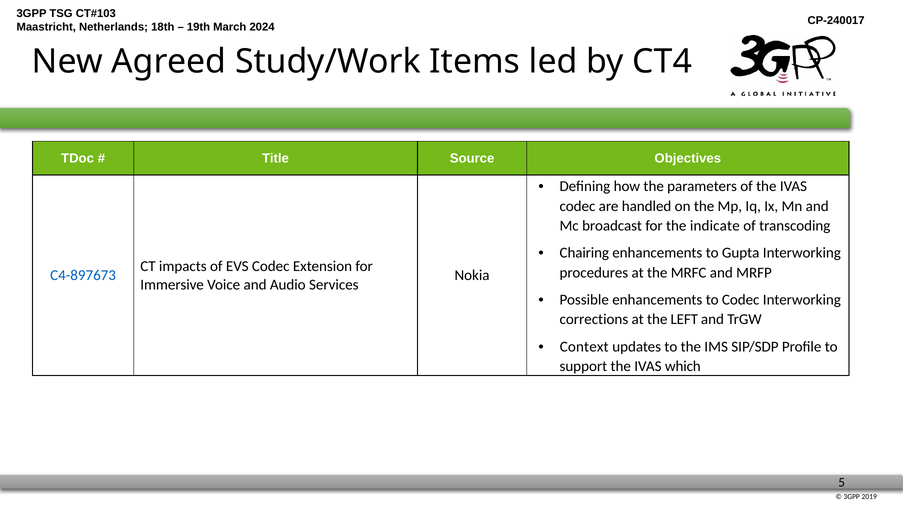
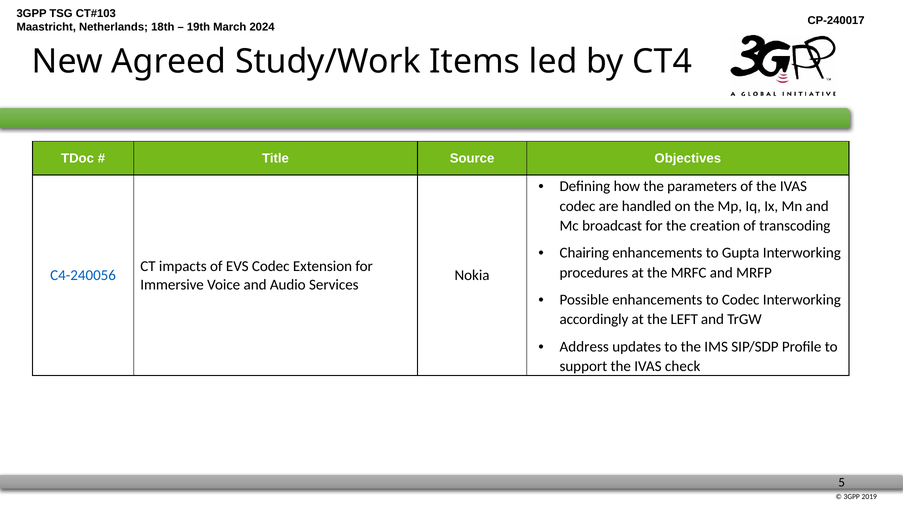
indicate: indicate -> creation
C4-897673: C4-897673 -> C4-240056
corrections: corrections -> accordingly
Context: Context -> Address
which: which -> check
